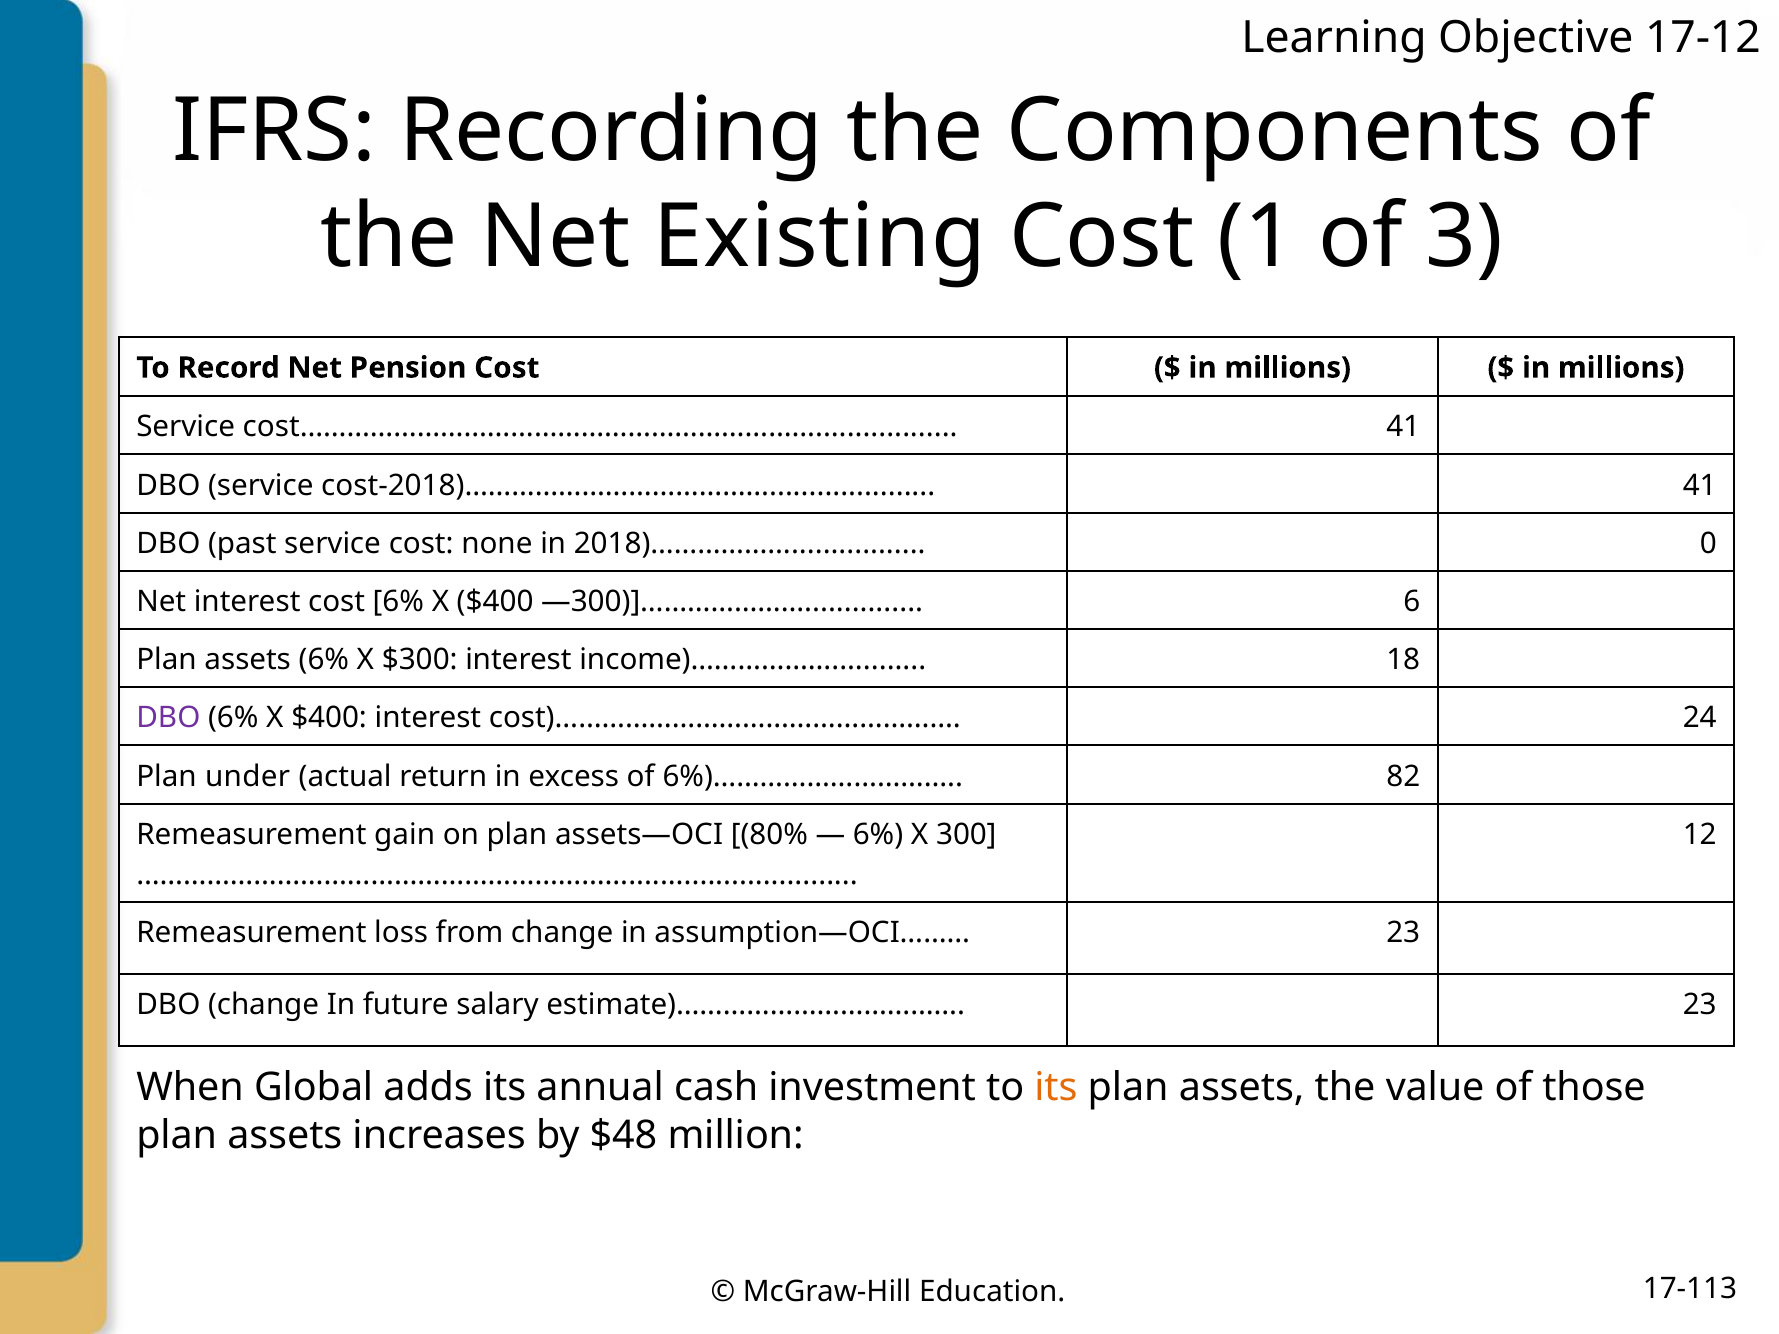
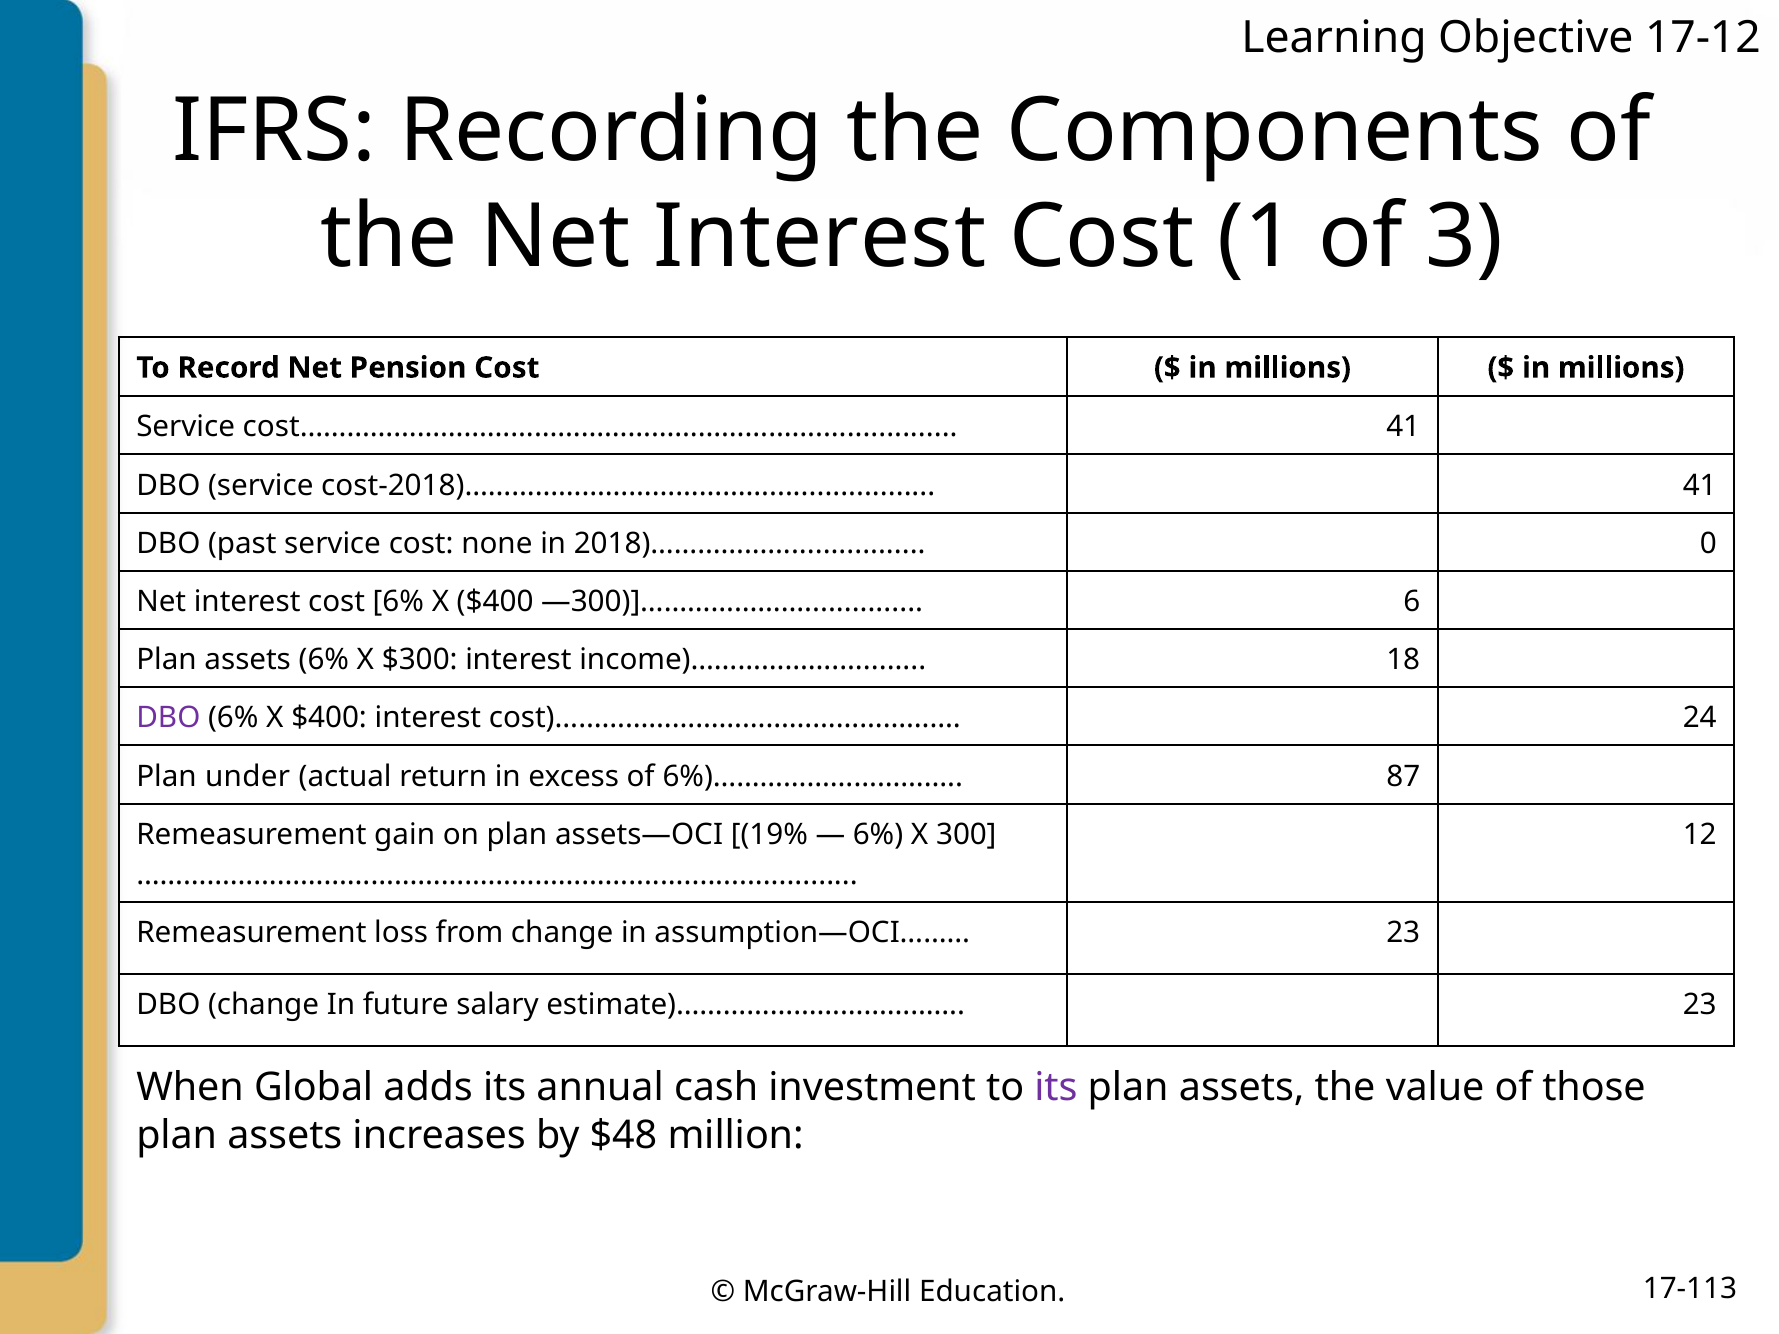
the Net Existing: Existing -> Interest
82: 82 -> 87
80%: 80% -> 19%
its at (1056, 1088) colour: orange -> purple
